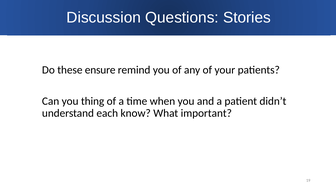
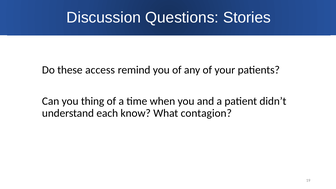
ensure: ensure -> access
important: important -> contagion
